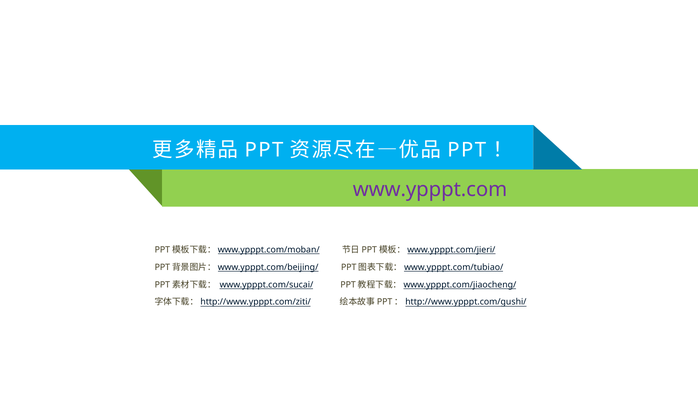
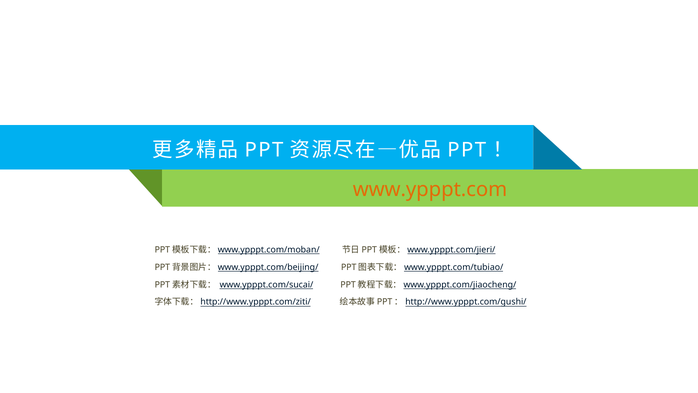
www.ypppt.com colour: purple -> orange
